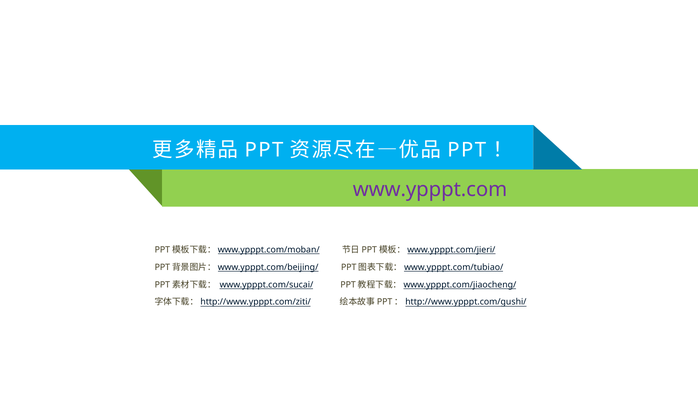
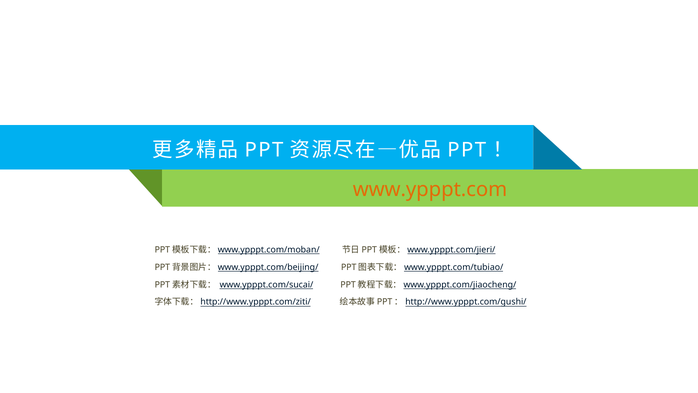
www.ypppt.com colour: purple -> orange
